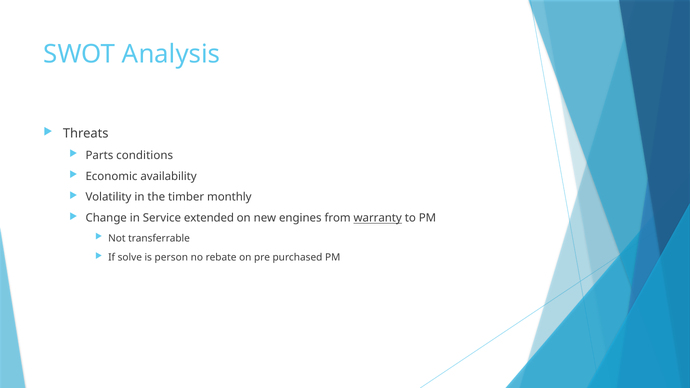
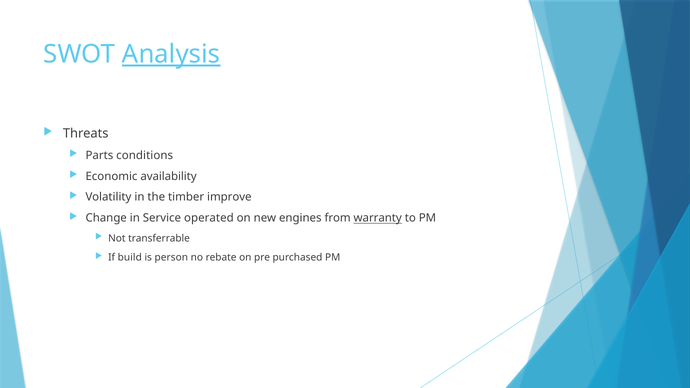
Analysis underline: none -> present
monthly: monthly -> improve
extended: extended -> operated
solve: solve -> build
